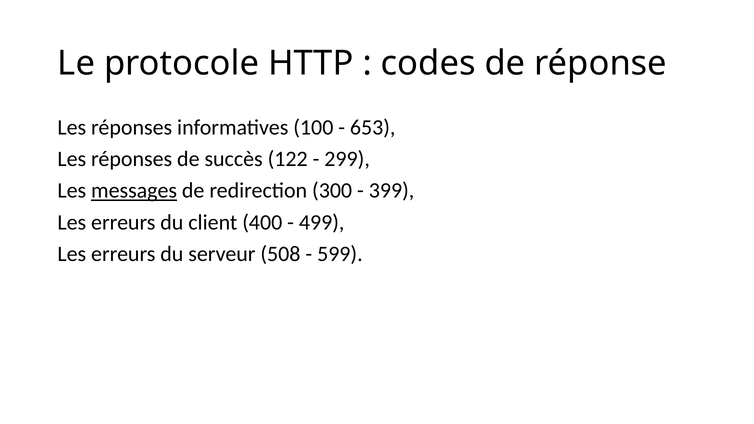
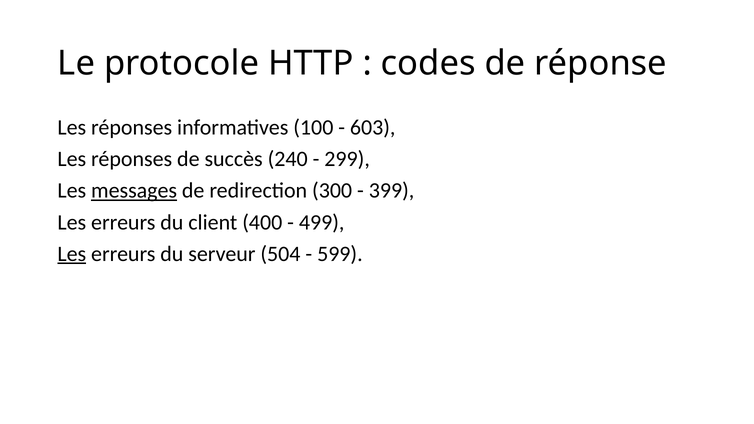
653: 653 -> 603
122: 122 -> 240
Les at (72, 254) underline: none -> present
508: 508 -> 504
